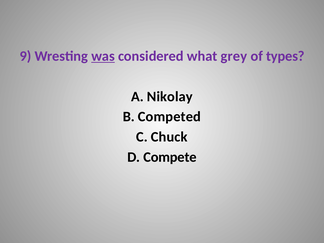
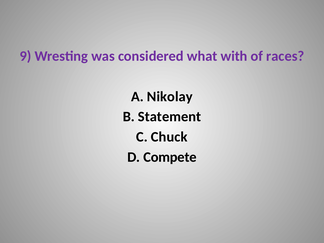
was underline: present -> none
grey: grey -> with
types: types -> races
Competed: Competed -> Statement
